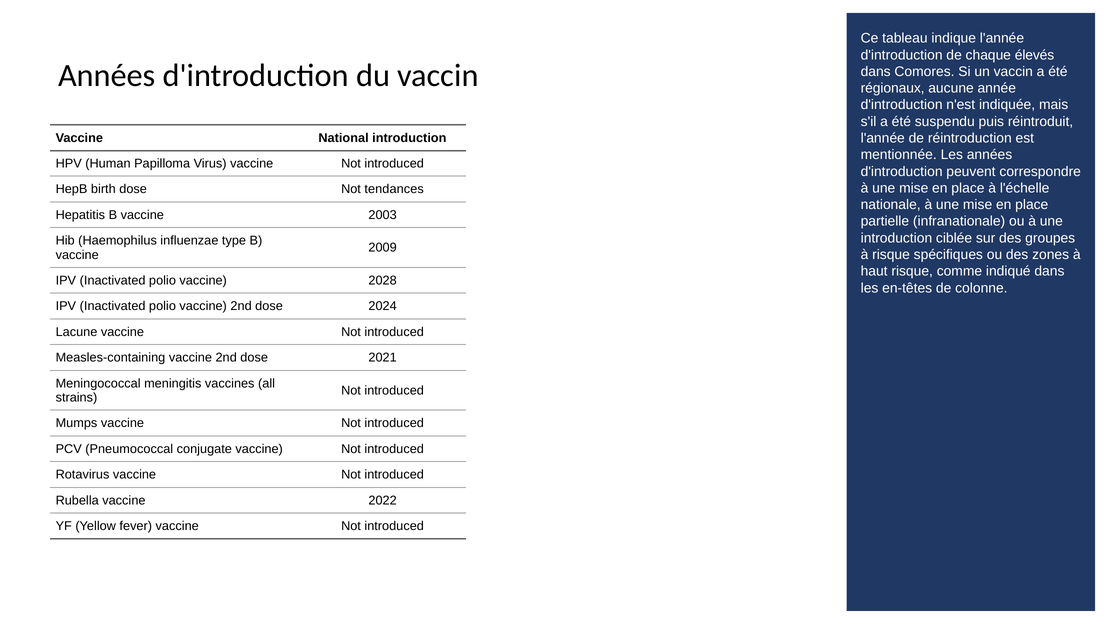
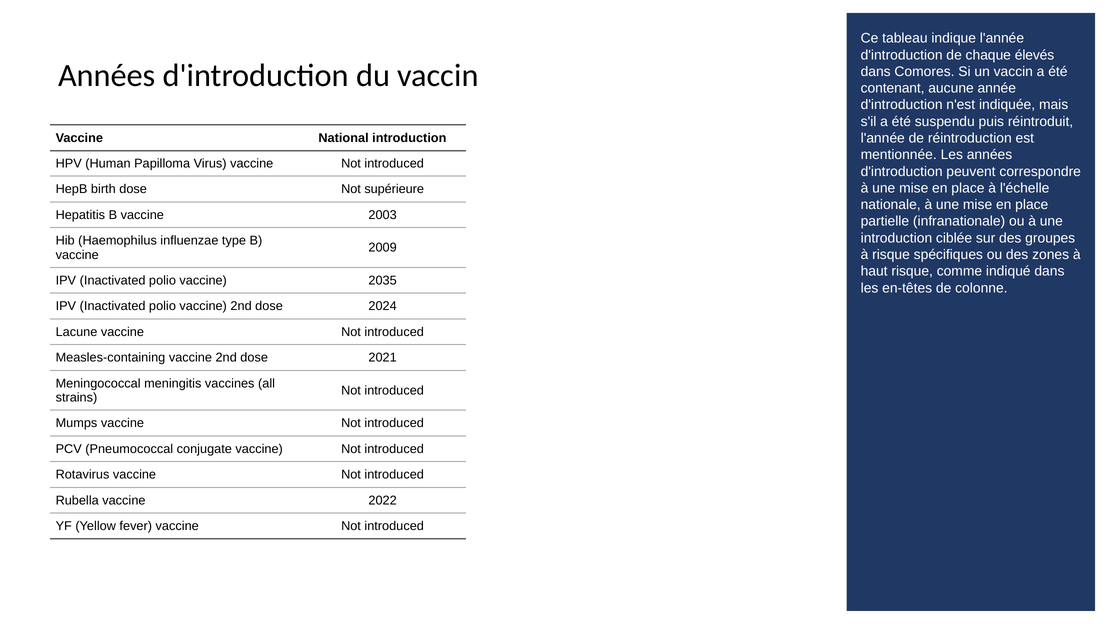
régionaux: régionaux -> contenant
tendances: tendances -> supérieure
2028: 2028 -> 2035
